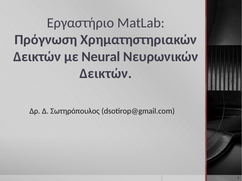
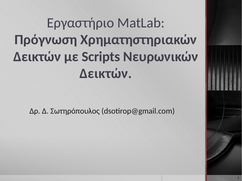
Neural: Neural -> Scripts
